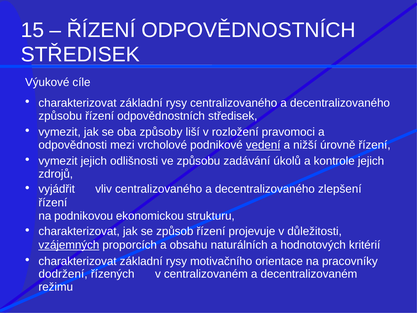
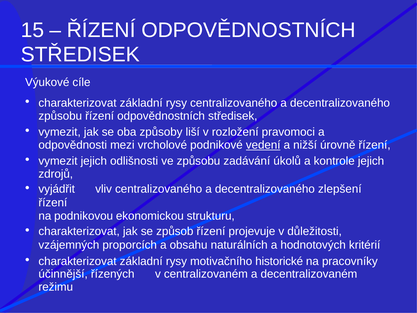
vzájemných underline: present -> none
orientace: orientace -> historické
dodržení: dodržení -> účinnější
